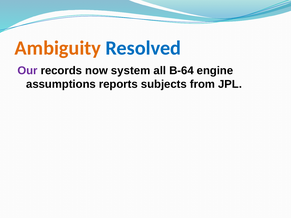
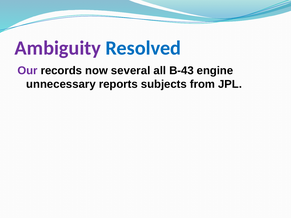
Ambiguity colour: orange -> purple
system: system -> several
B-64: B-64 -> B-43
assumptions: assumptions -> unnecessary
